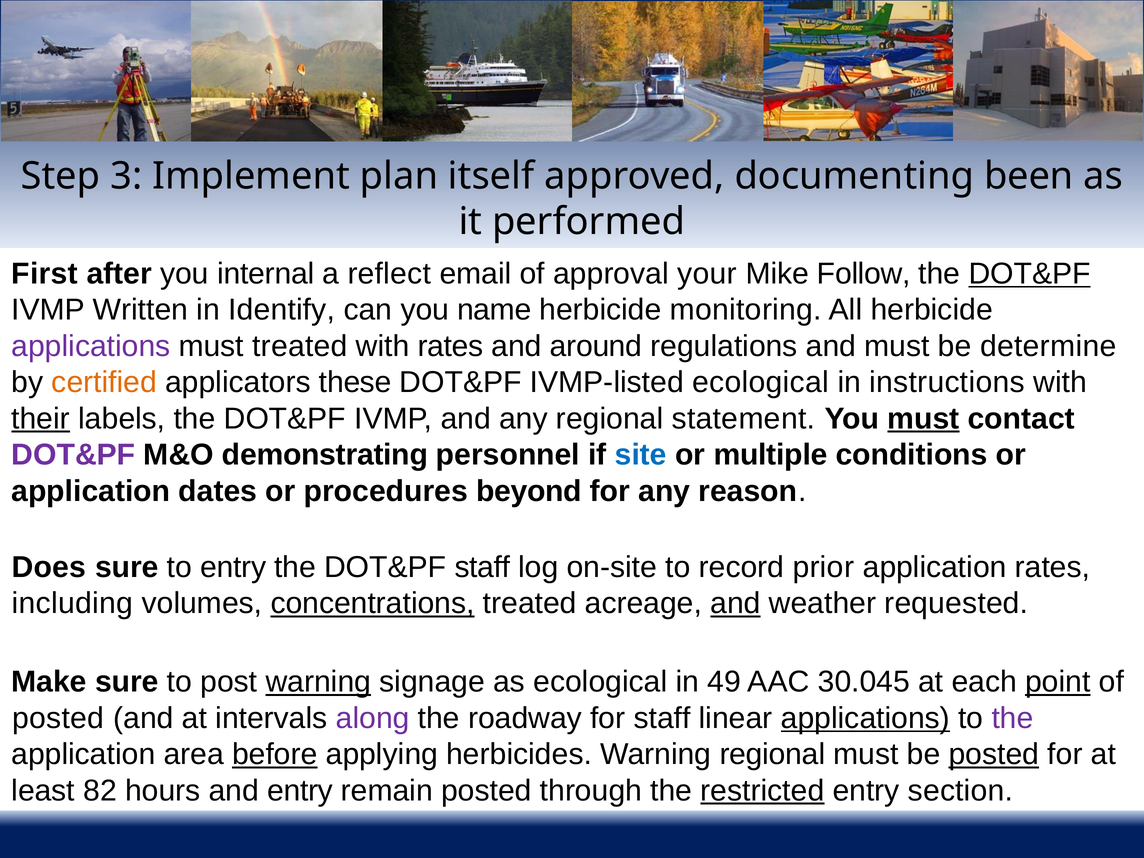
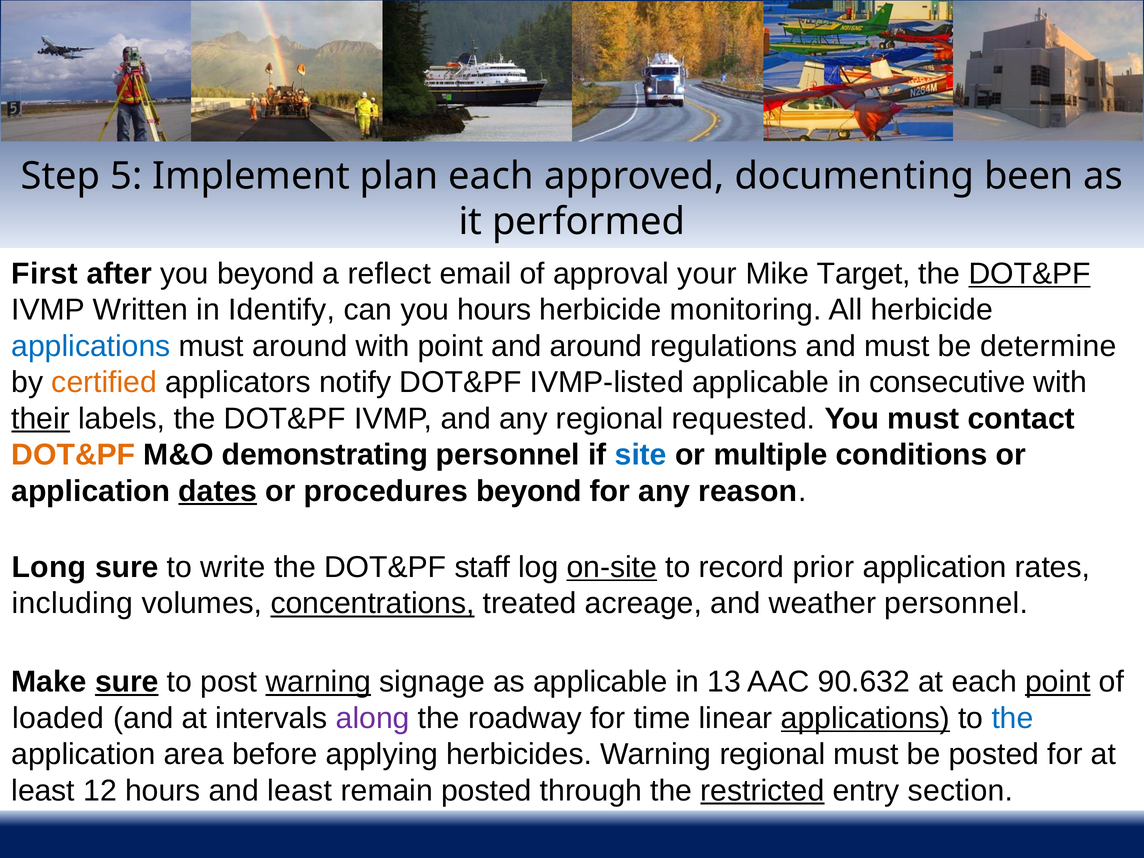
3: 3 -> 5
plan itself: itself -> each
you internal: internal -> beyond
Follow: Follow -> Target
you name: name -> hours
applications at (91, 346) colour: purple -> blue
must treated: treated -> around
with rates: rates -> point
these: these -> notify
IVMP-listed ecological: ecological -> applicable
instructions: instructions -> consecutive
statement: statement -> requested
must at (923, 419) underline: present -> none
DOT&PF at (73, 455) colour: purple -> orange
dates underline: none -> present
Does: Does -> Long
to entry: entry -> write
on-site underline: none -> present
and at (736, 604) underline: present -> none
weather requested: requested -> personnel
sure at (127, 682) underline: none -> present
as ecological: ecological -> applicable
49: 49 -> 13
30.045: 30.045 -> 90.632
posted at (58, 718): posted -> loaded
for staff: staff -> time
the at (1013, 718) colour: purple -> blue
before underline: present -> none
posted at (994, 754) underline: present -> none
82: 82 -> 12
and entry: entry -> least
